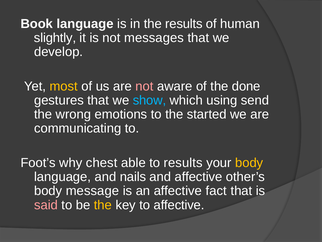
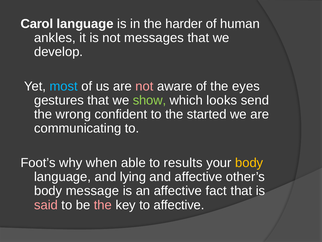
Book: Book -> Carol
the results: results -> harder
slightly: slightly -> ankles
most colour: yellow -> light blue
done: done -> eyes
show colour: light blue -> light green
using: using -> looks
emotions: emotions -> confident
chest: chest -> when
nails: nails -> lying
the at (103, 205) colour: yellow -> pink
